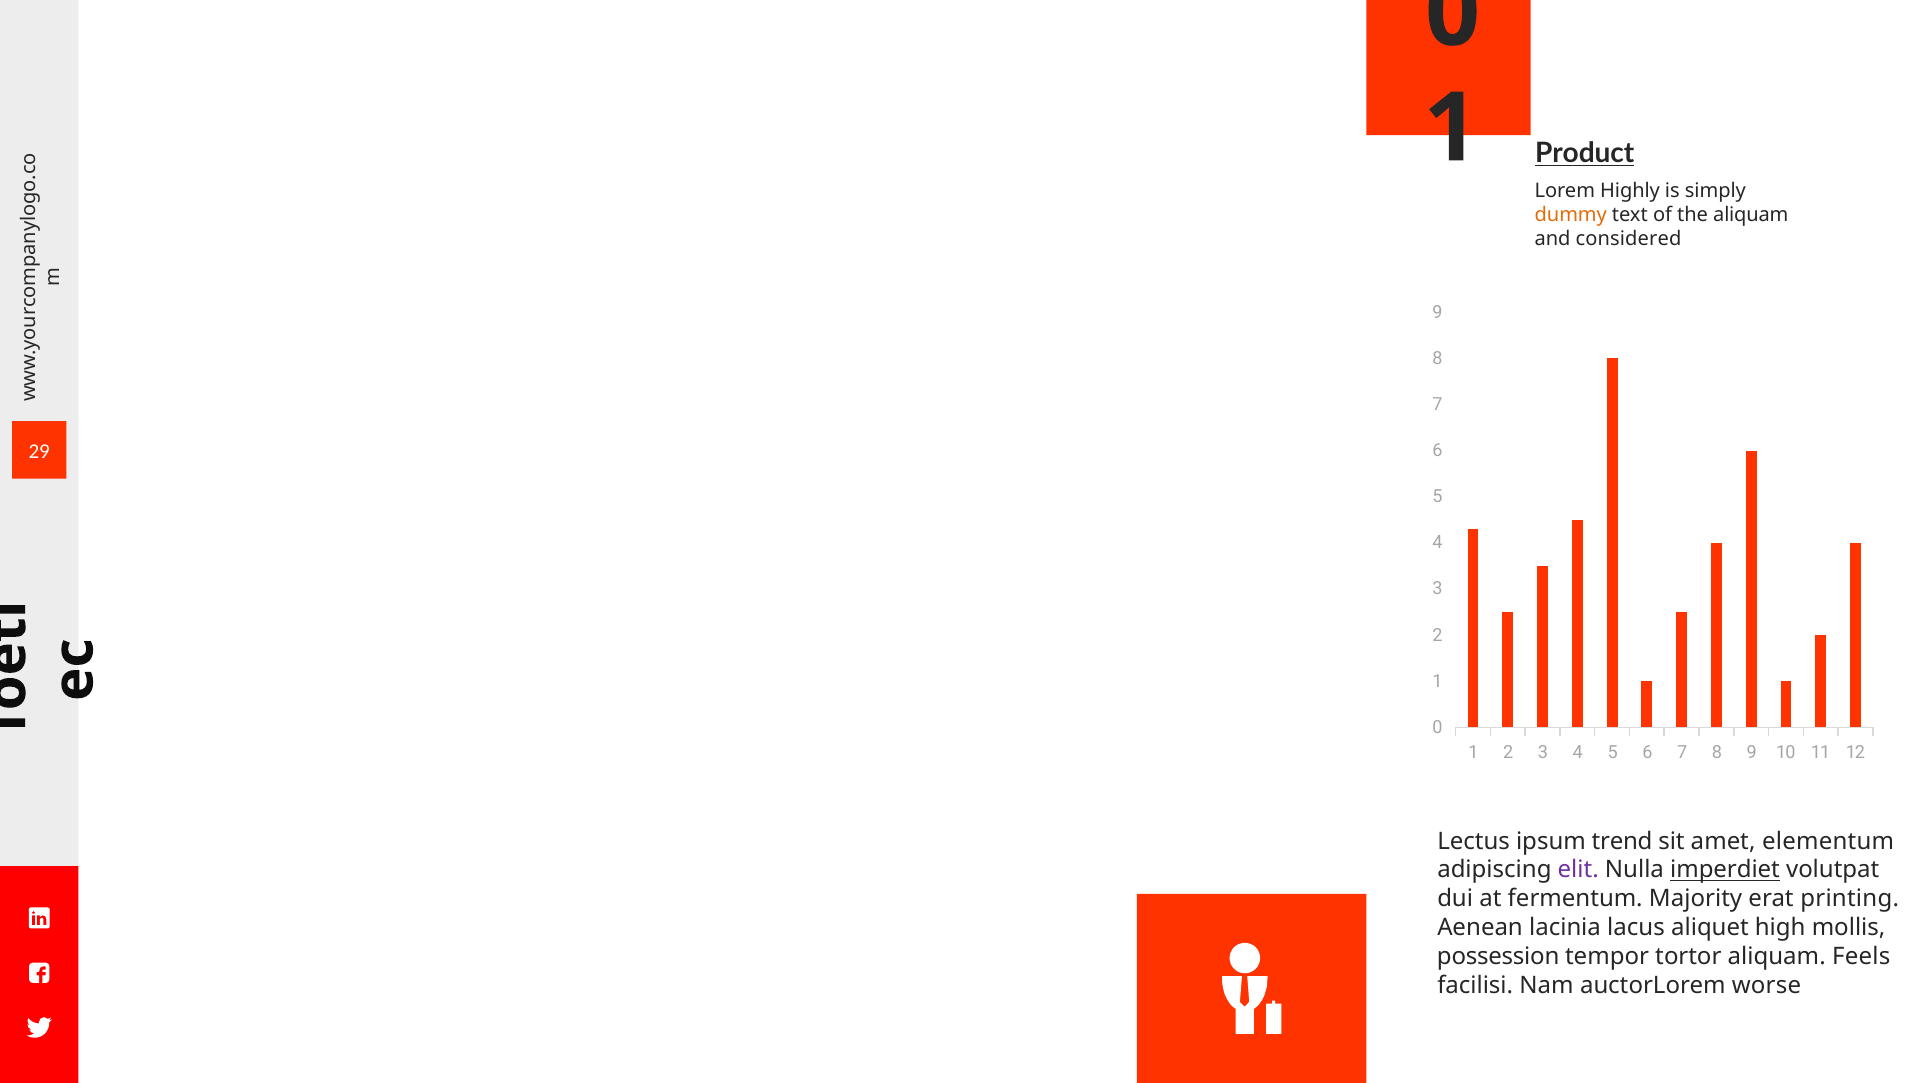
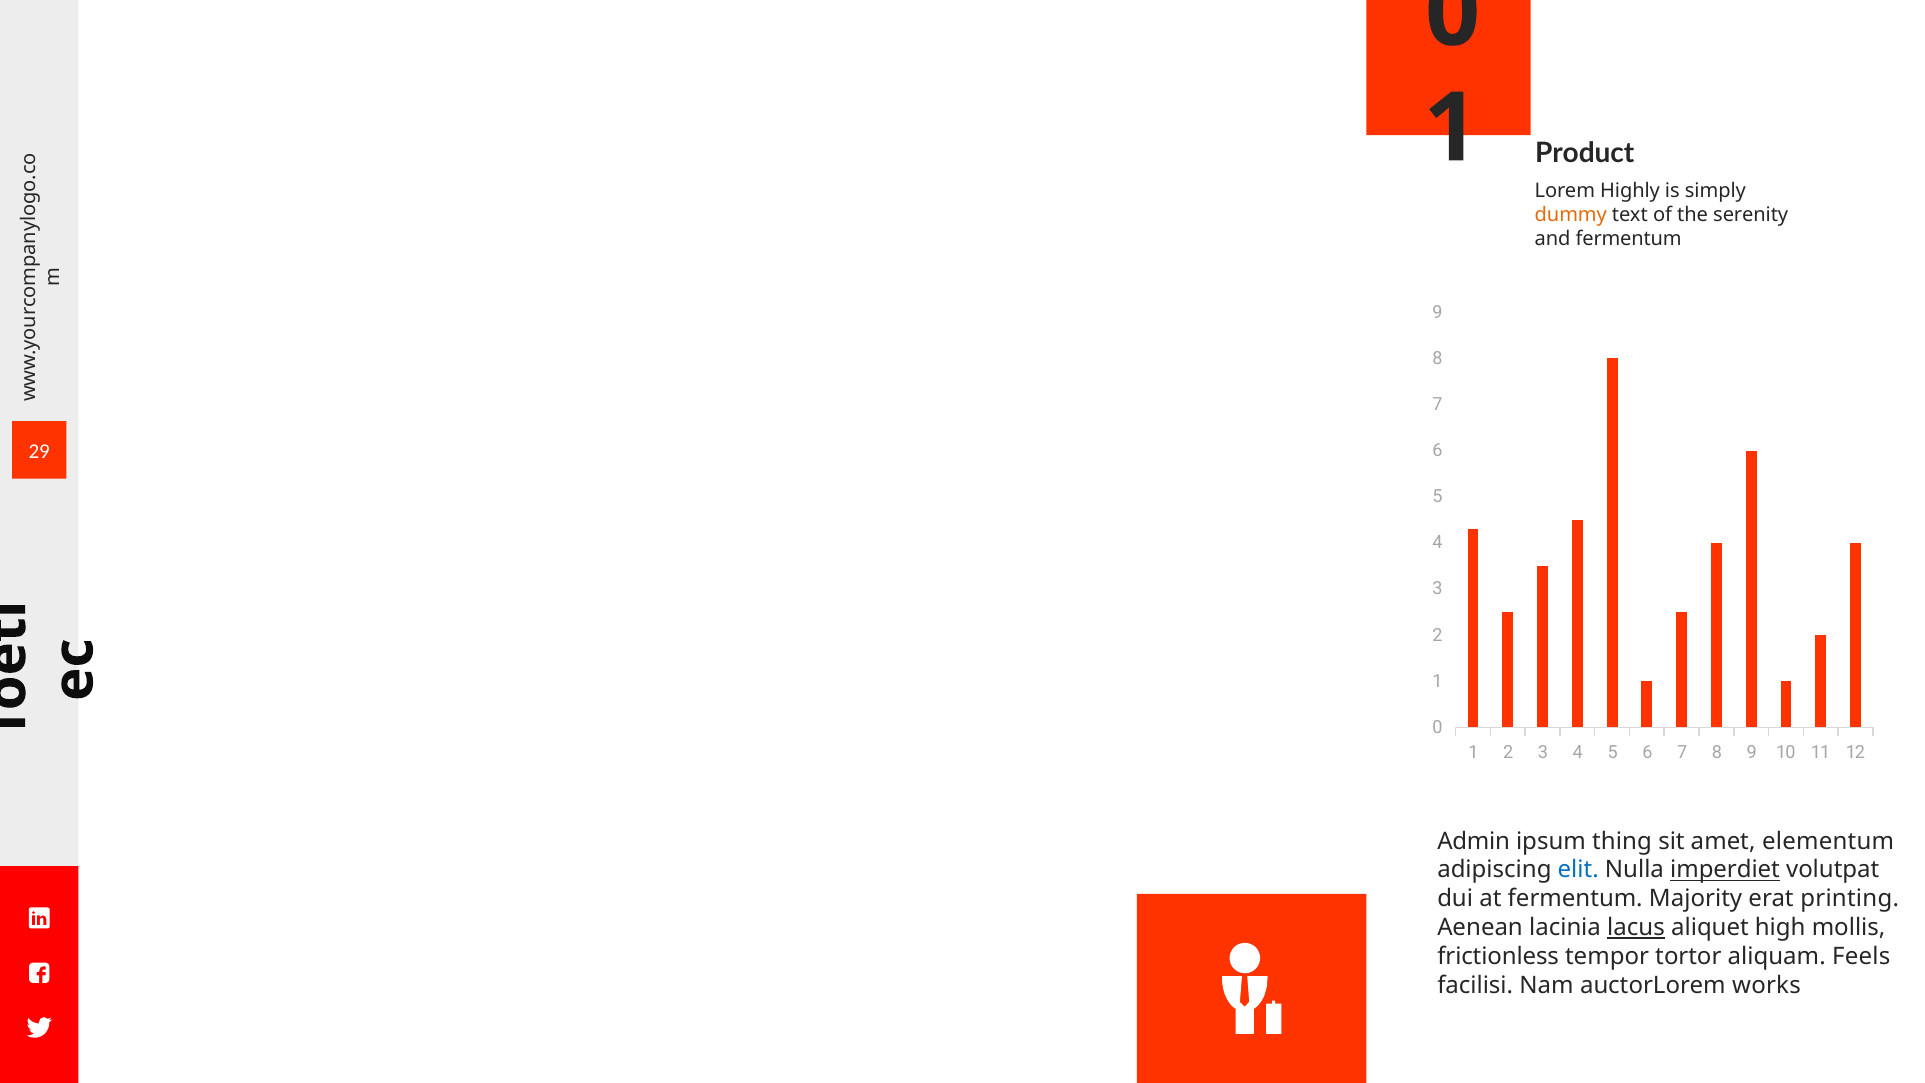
Product underline: present -> none
the aliquam: aliquam -> serenity
and considered: considered -> fermentum
Lectus: Lectus -> Admin
trend: trend -> thing
elit colour: purple -> blue
lacus underline: none -> present
possession: possession -> frictionless
worse: worse -> works
